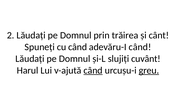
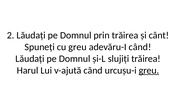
cu când: când -> greu
slujiți cuvânt: cuvânt -> trăirea
când at (93, 70) underline: present -> none
